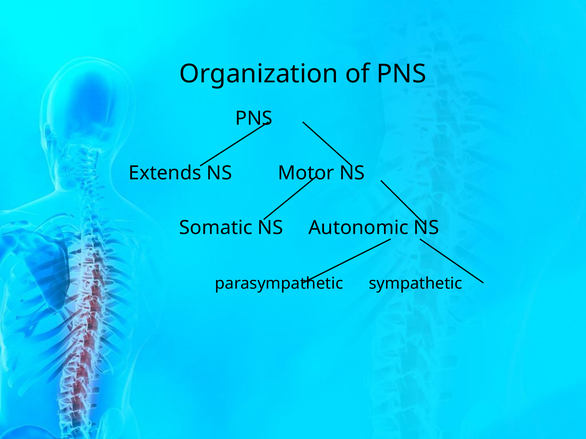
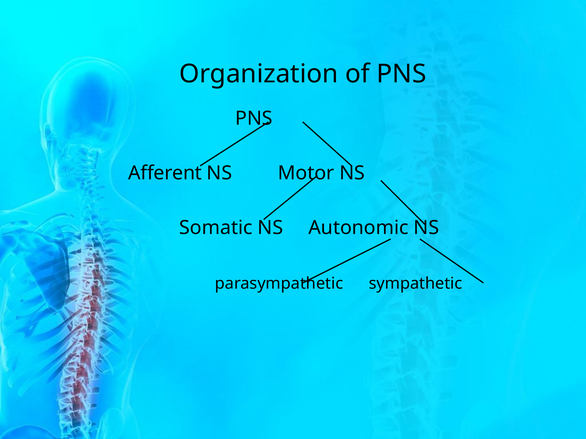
Extends: Extends -> Afferent
